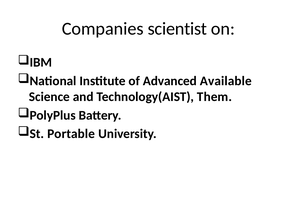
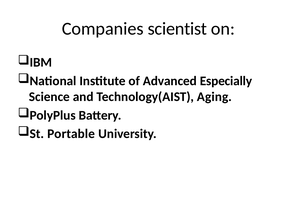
Available: Available -> Especially
Them: Them -> Aging
